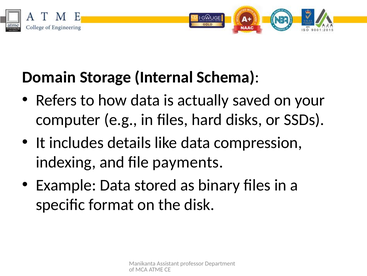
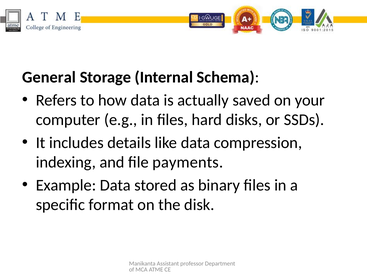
Domain: Domain -> General
